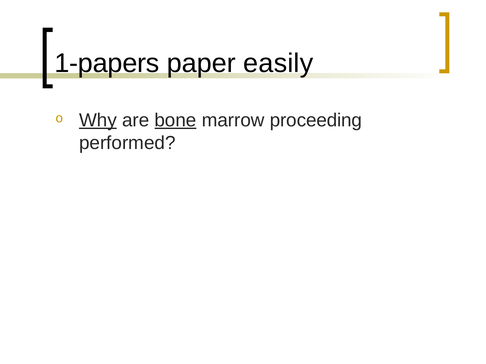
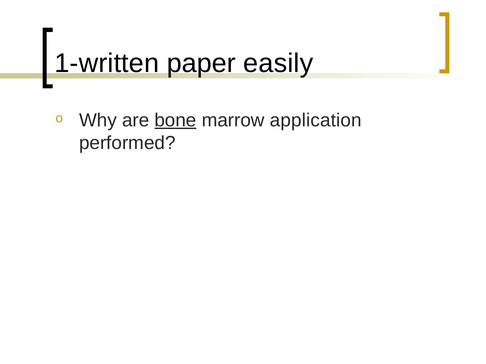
1-papers: 1-papers -> 1-written
Why underline: present -> none
proceeding: proceeding -> application
